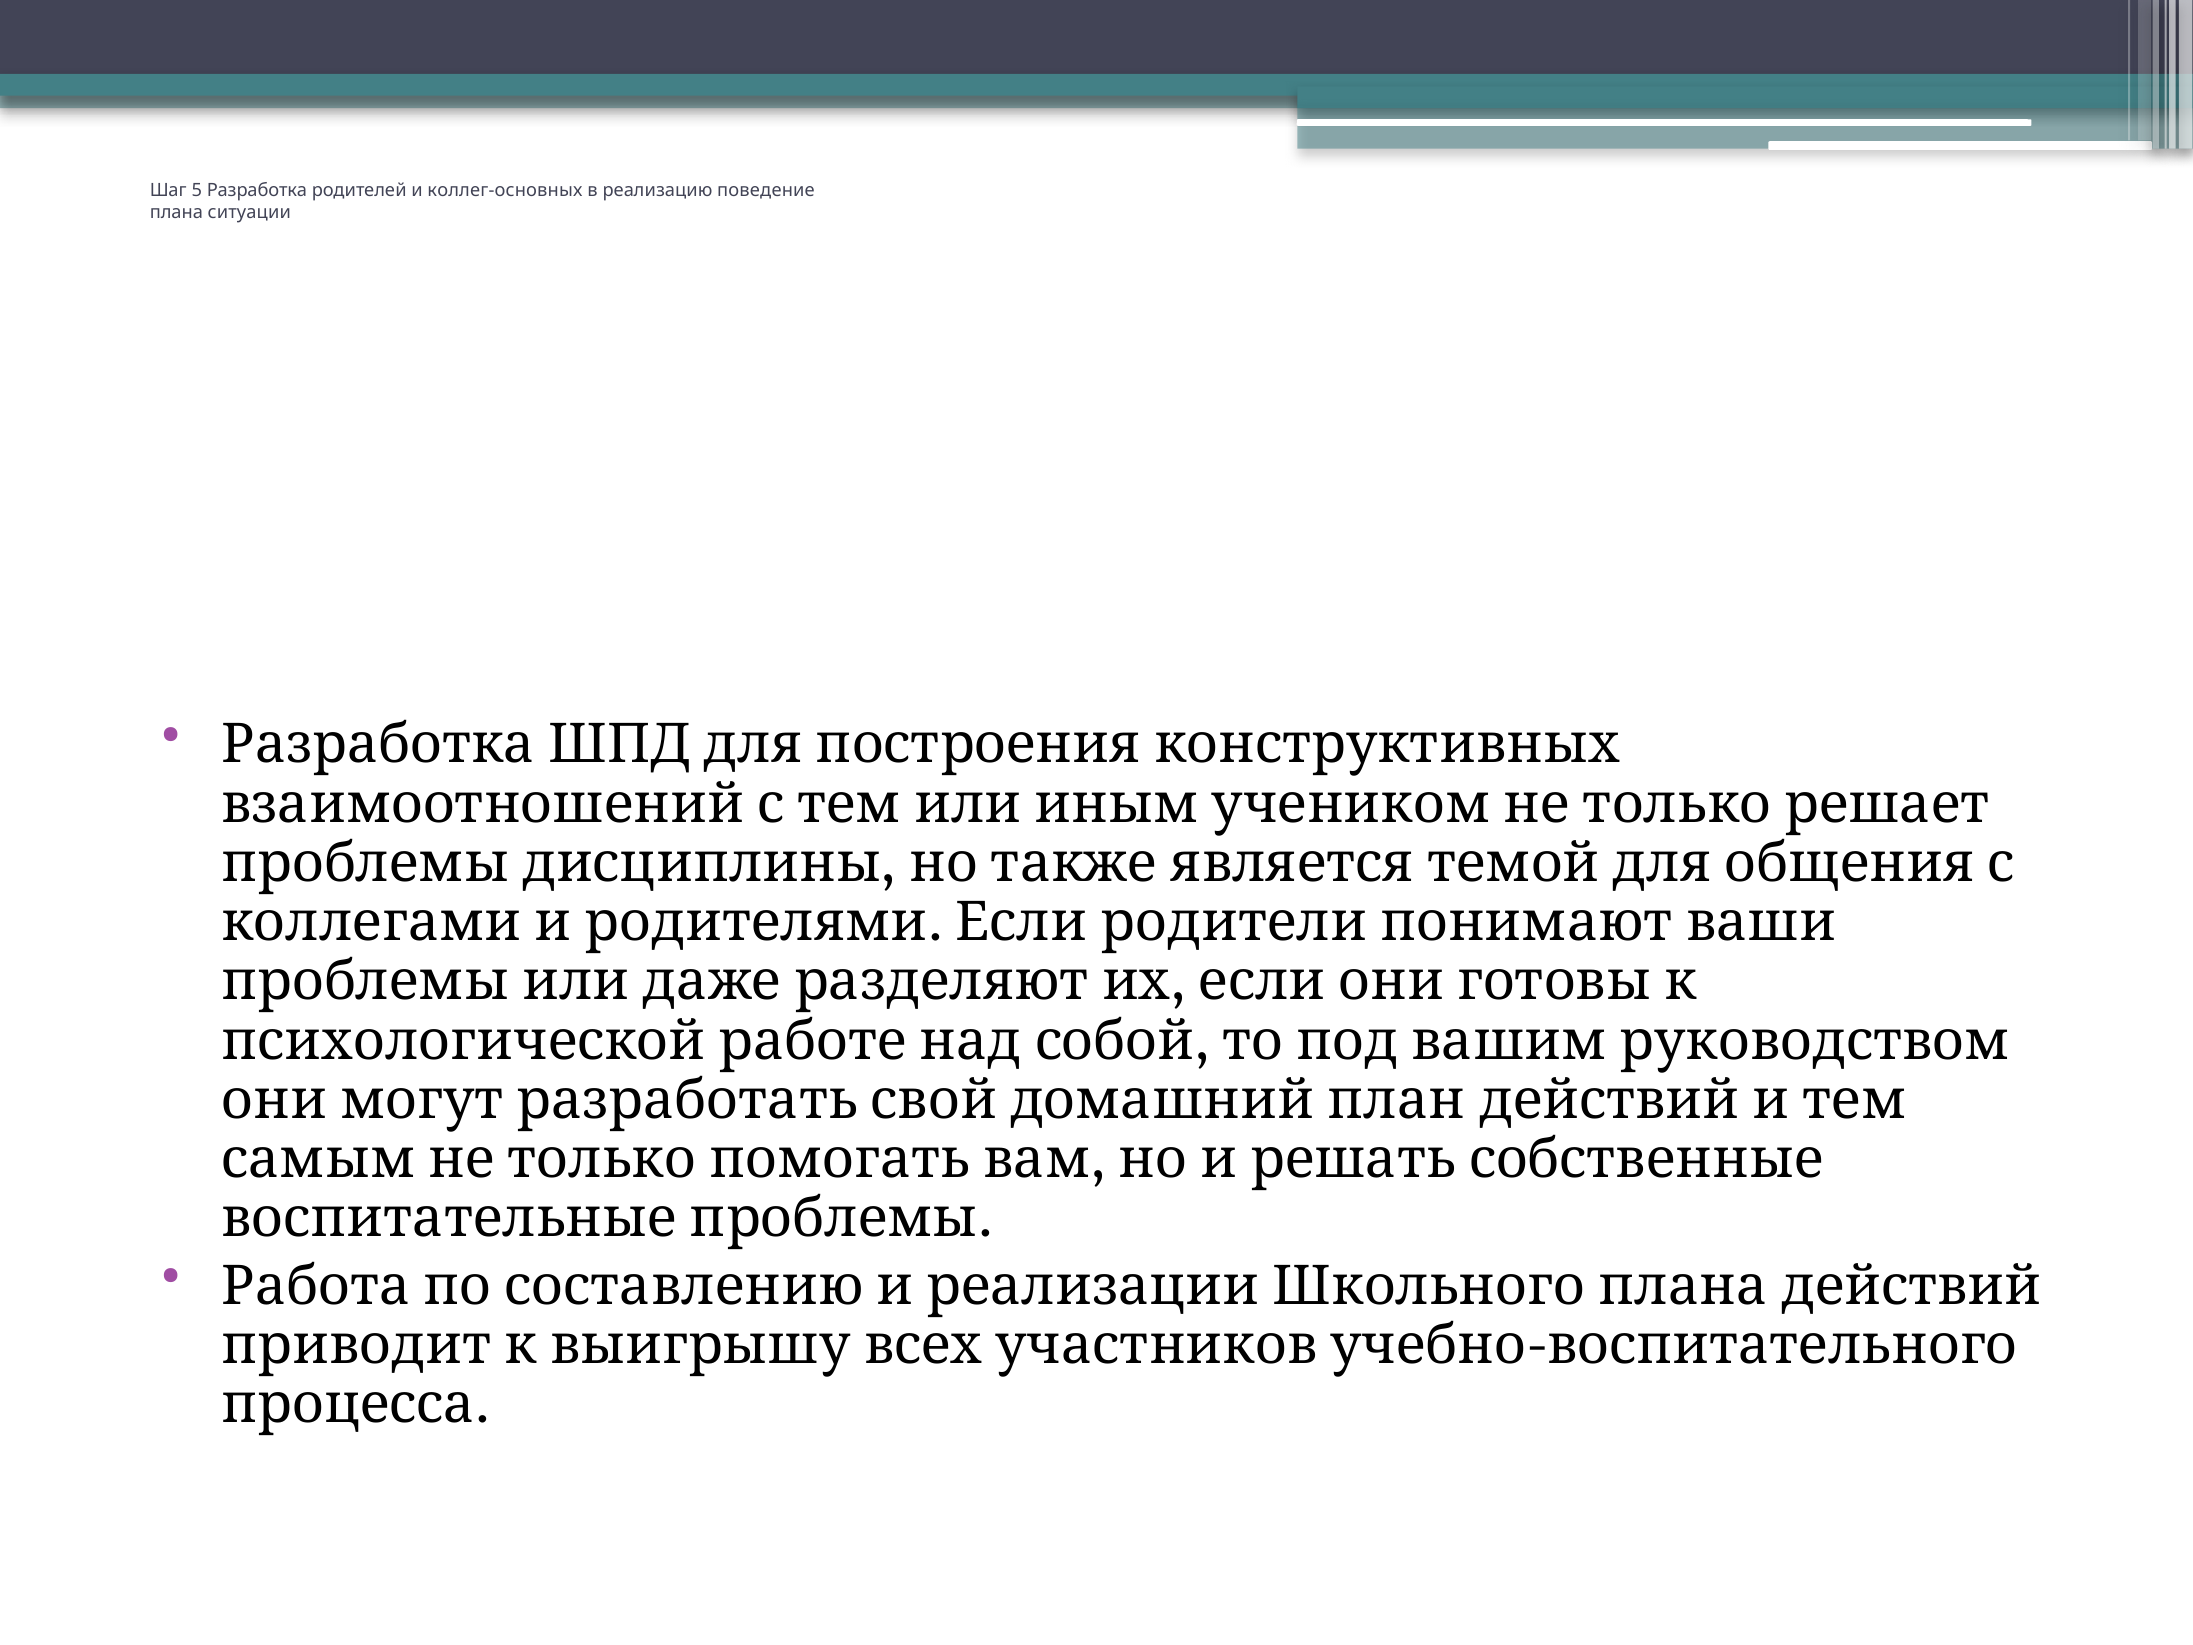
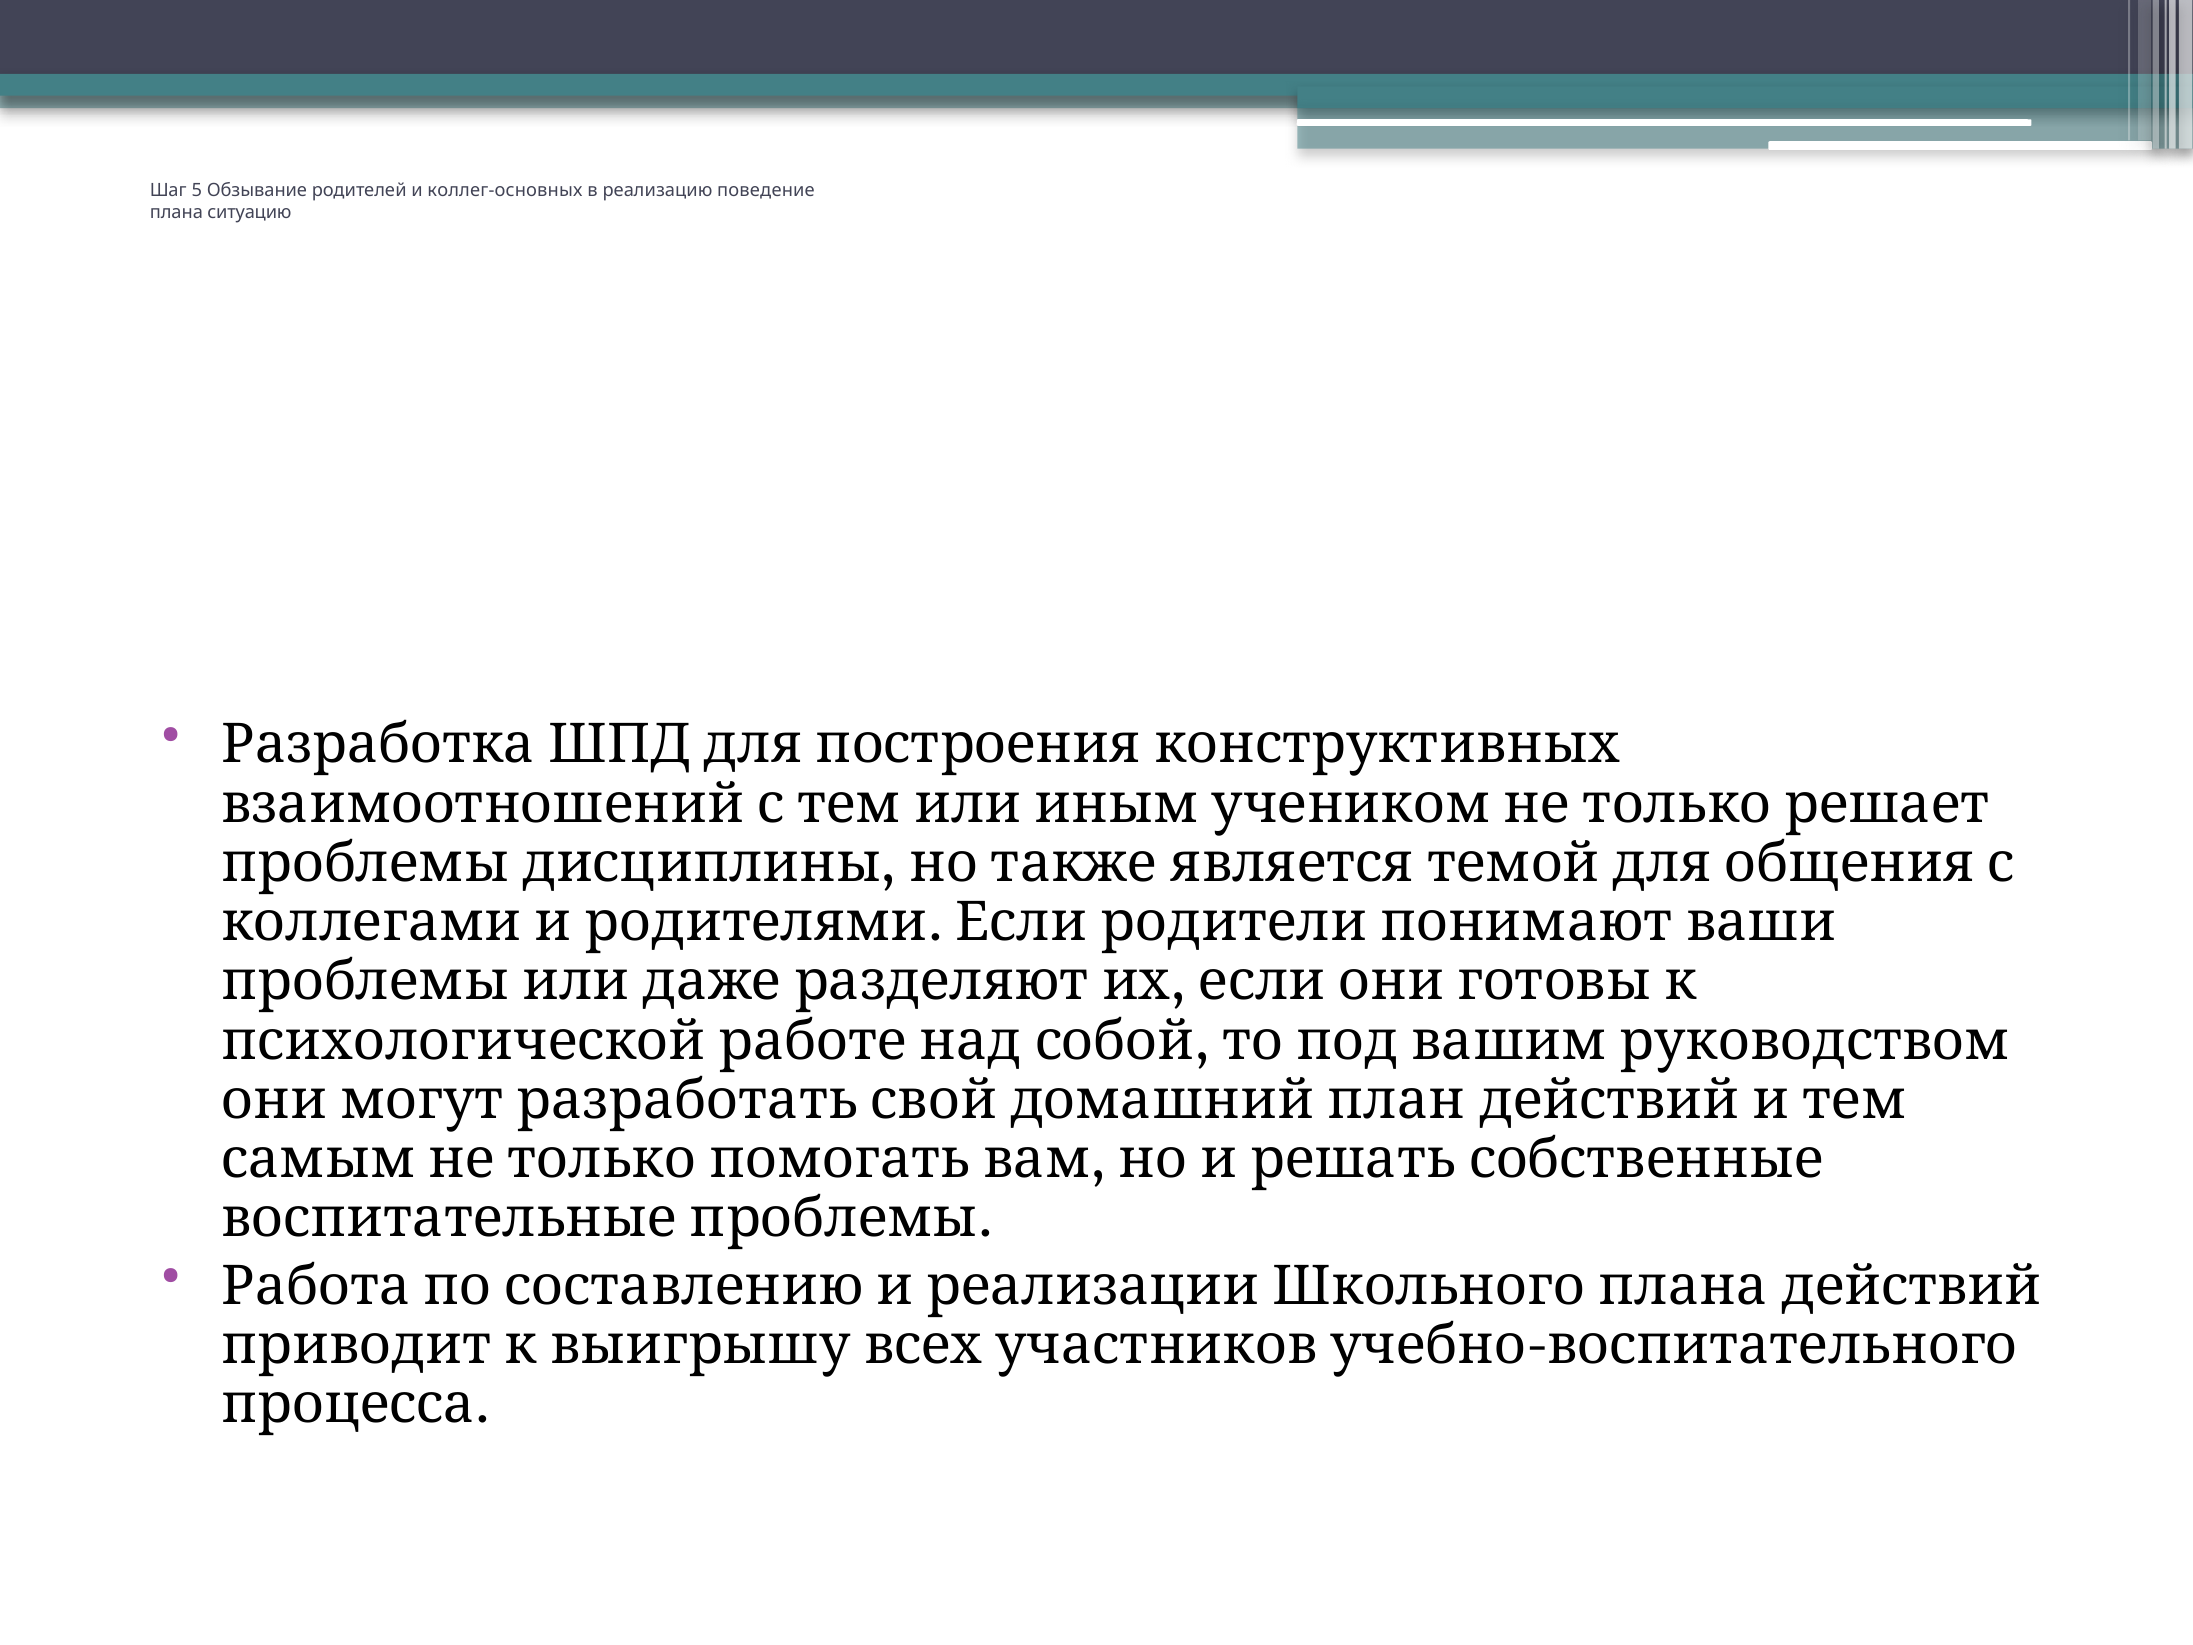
Разработка: Разработка -> Обзывание
ситуации: ситуации -> ситуацию
